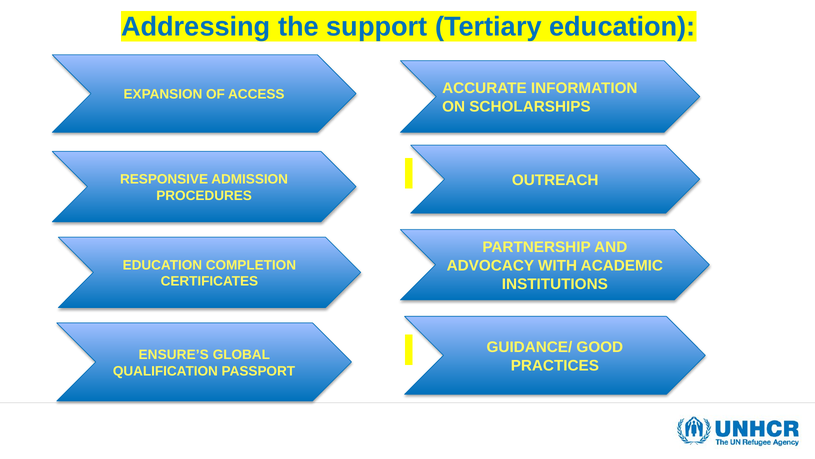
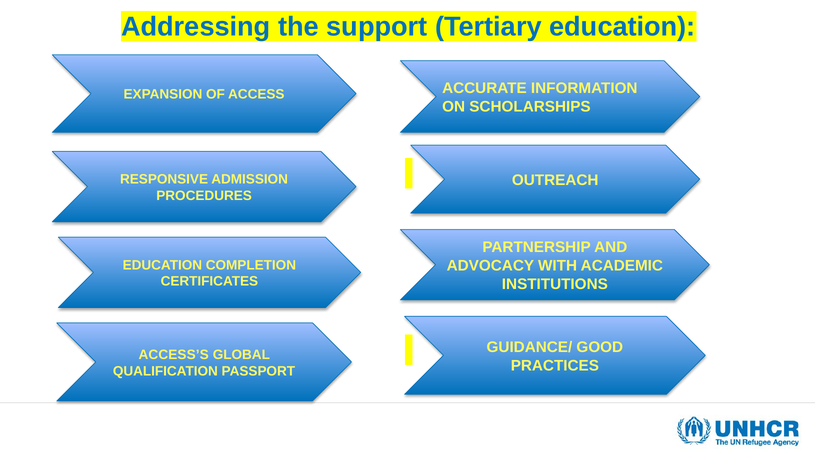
ENSURE’S: ENSURE’S -> ACCESS’S
